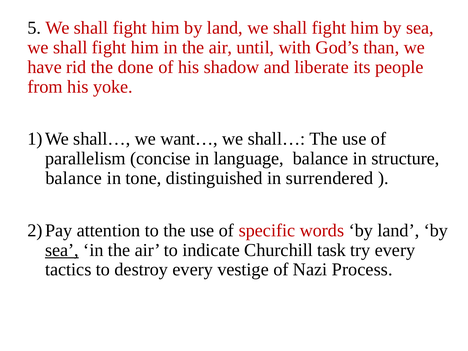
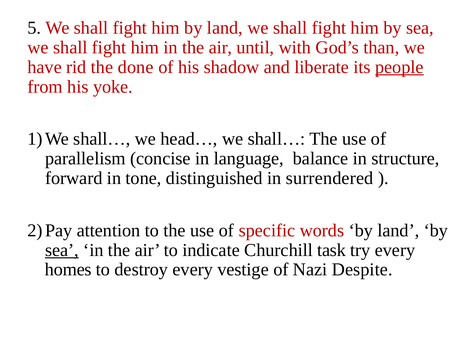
people underline: none -> present
want…: want… -> head…
balance at (74, 178): balance -> forward
tactics: tactics -> homes
Process: Process -> Despite
